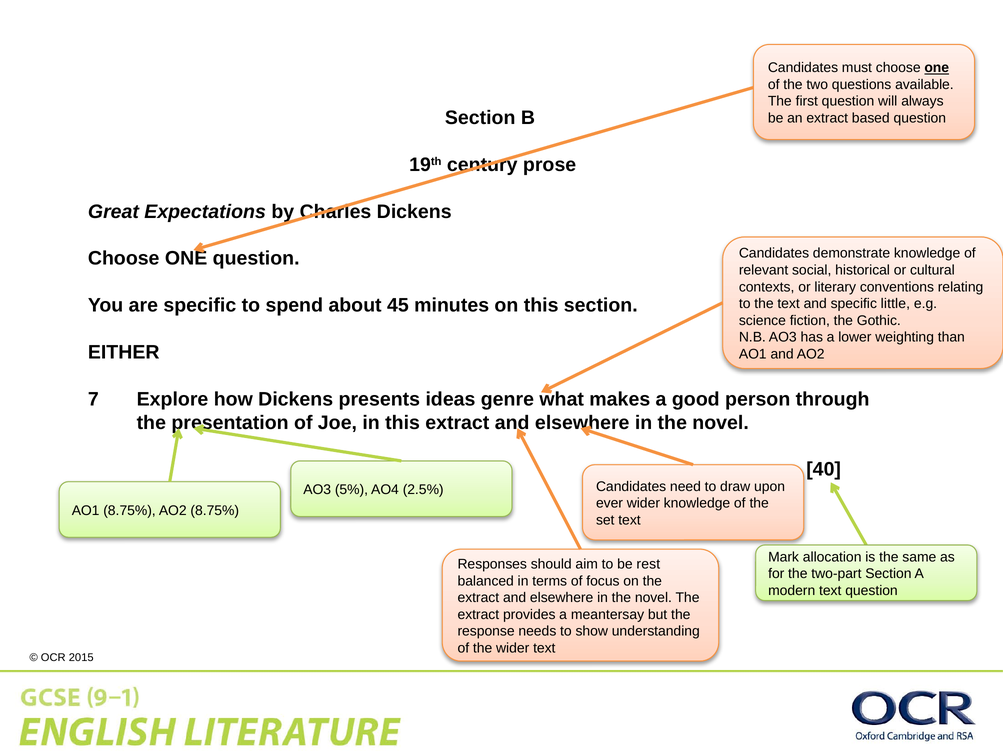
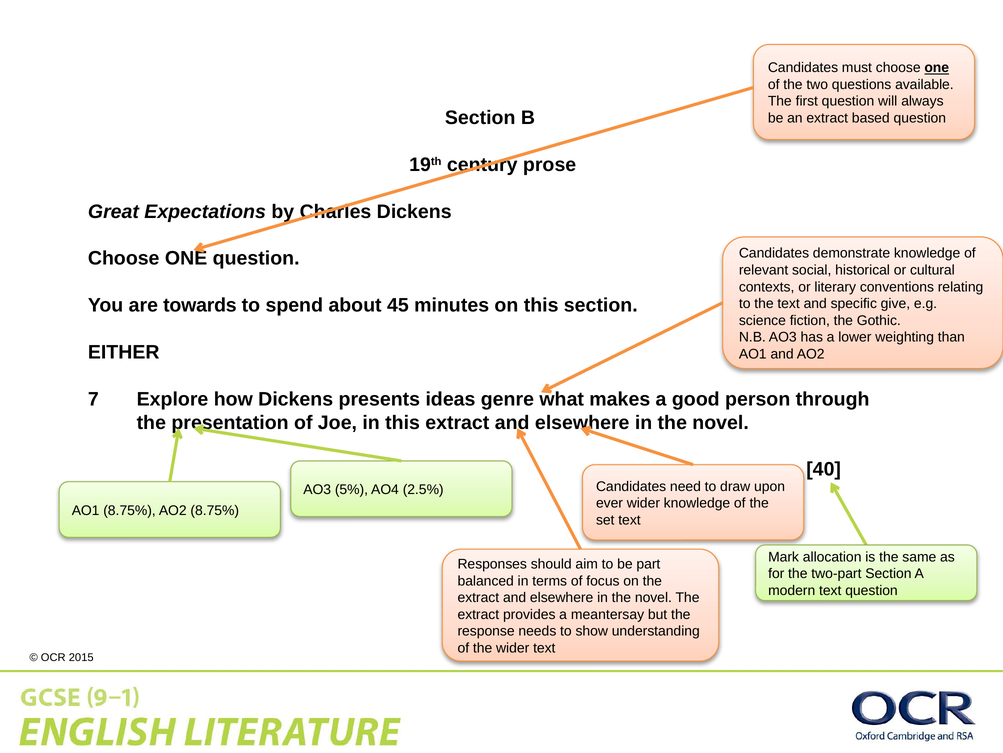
are specific: specific -> towards
little: little -> give
rest: rest -> part
